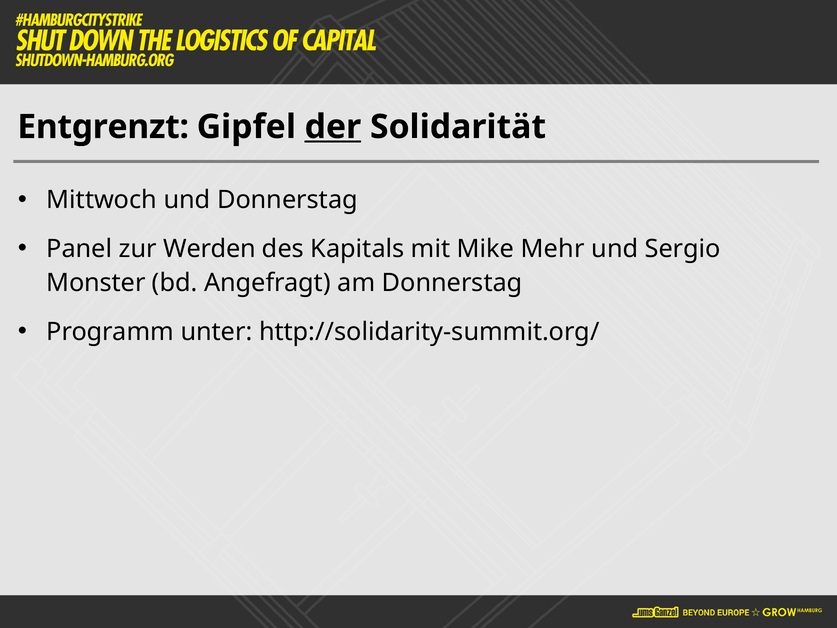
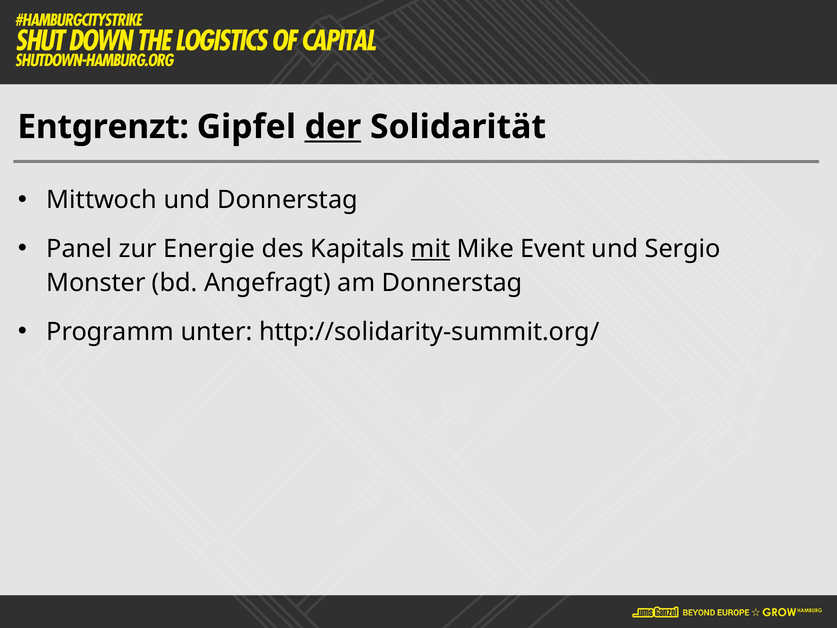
Werden: Werden -> Energie
mit underline: none -> present
Mehr: Mehr -> Event
